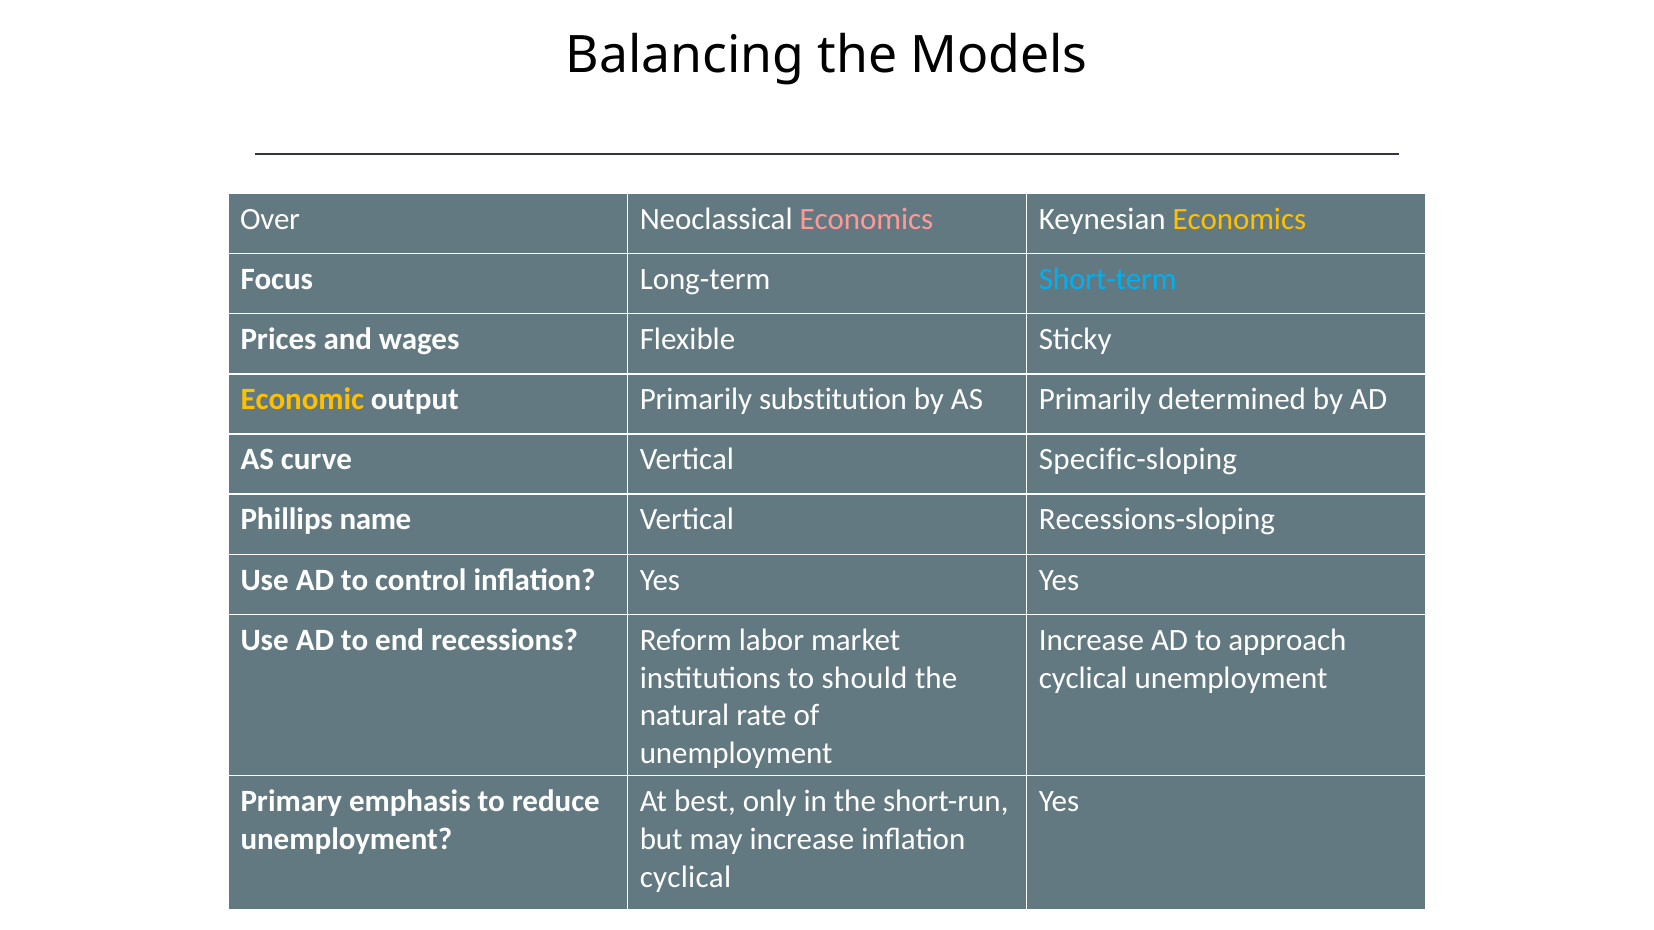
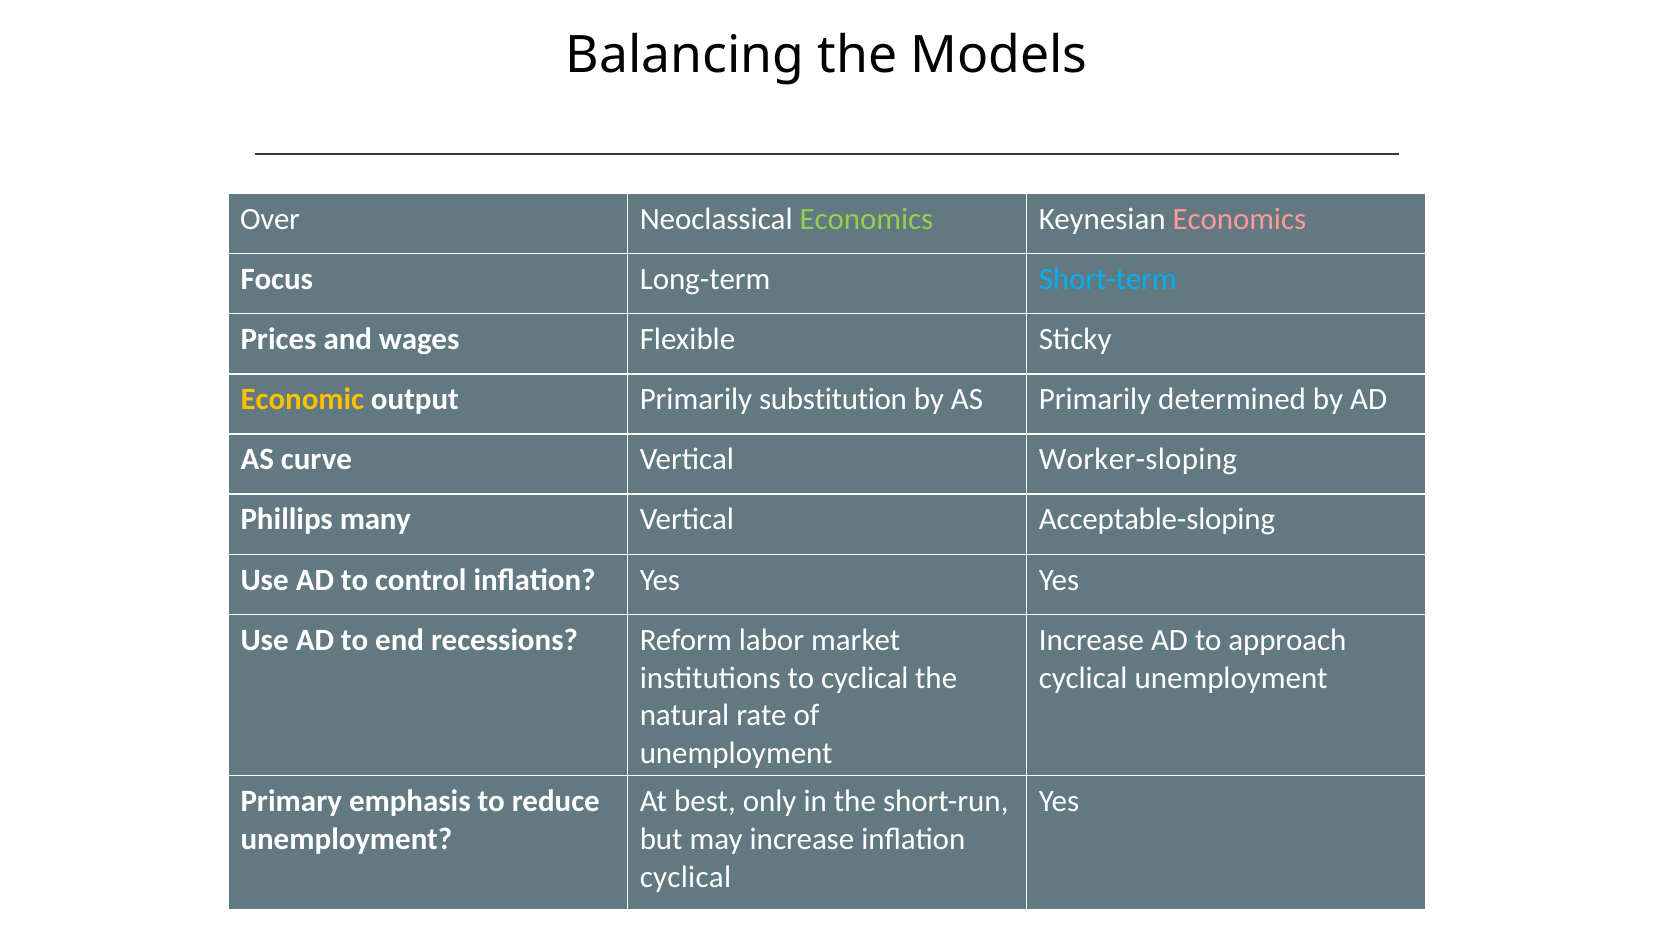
Economics at (866, 219) colour: pink -> light green
Economics at (1239, 219) colour: yellow -> pink
Specific-sloping: Specific-sloping -> Worker-sloping
name: name -> many
Recessions-sloping: Recessions-sloping -> Acceptable-sloping
to should: should -> cyclical
